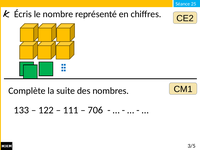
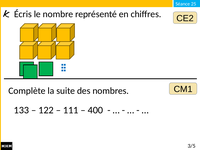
706: 706 -> 400
